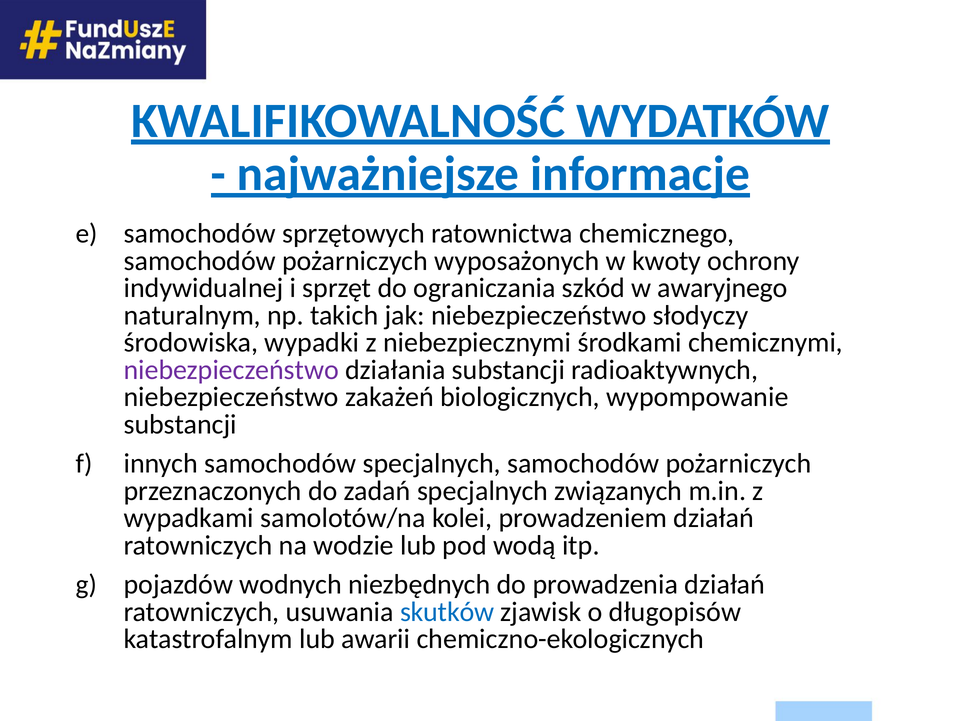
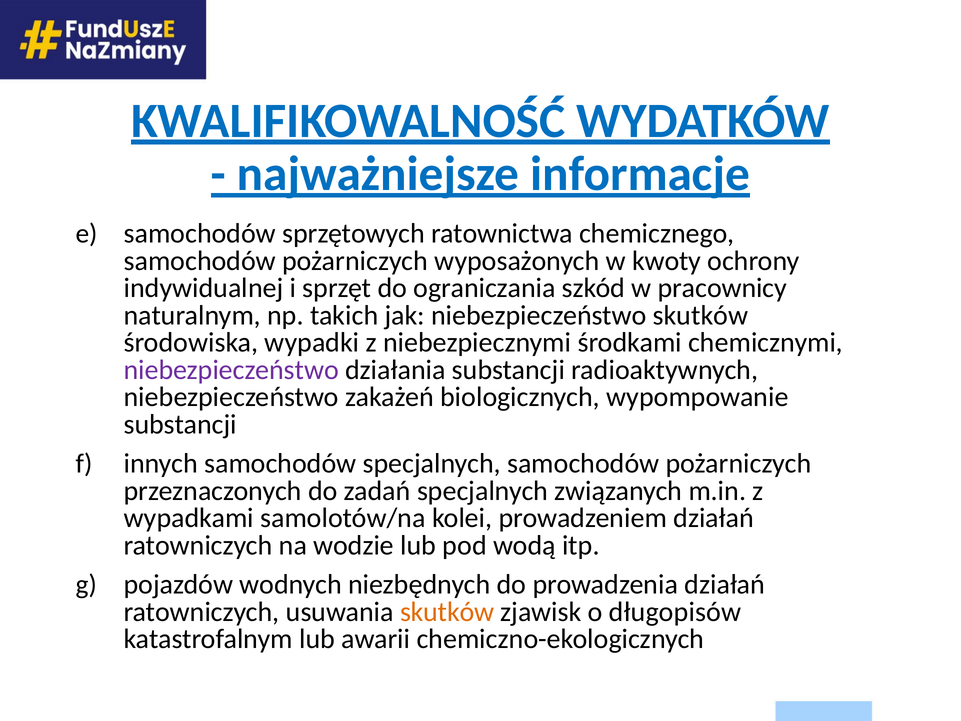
awaryjnego: awaryjnego -> pracownicy
niebezpieczeństwo słodyczy: słodyczy -> skutków
skutków at (447, 612) colour: blue -> orange
